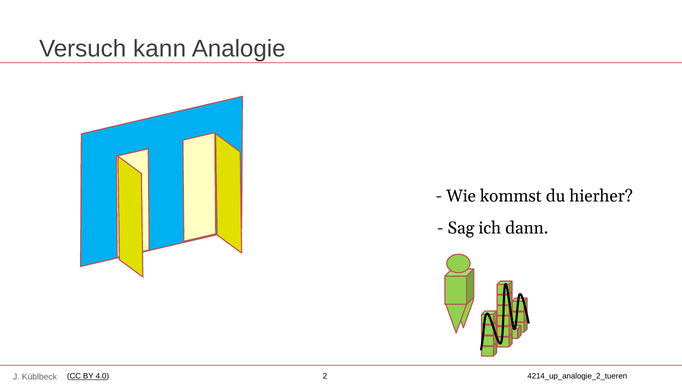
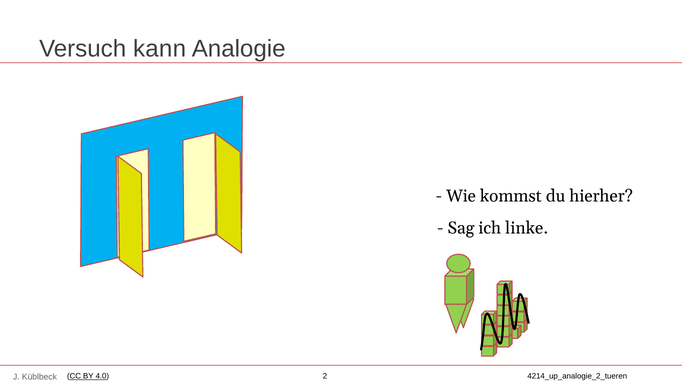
dann: dann -> linke
